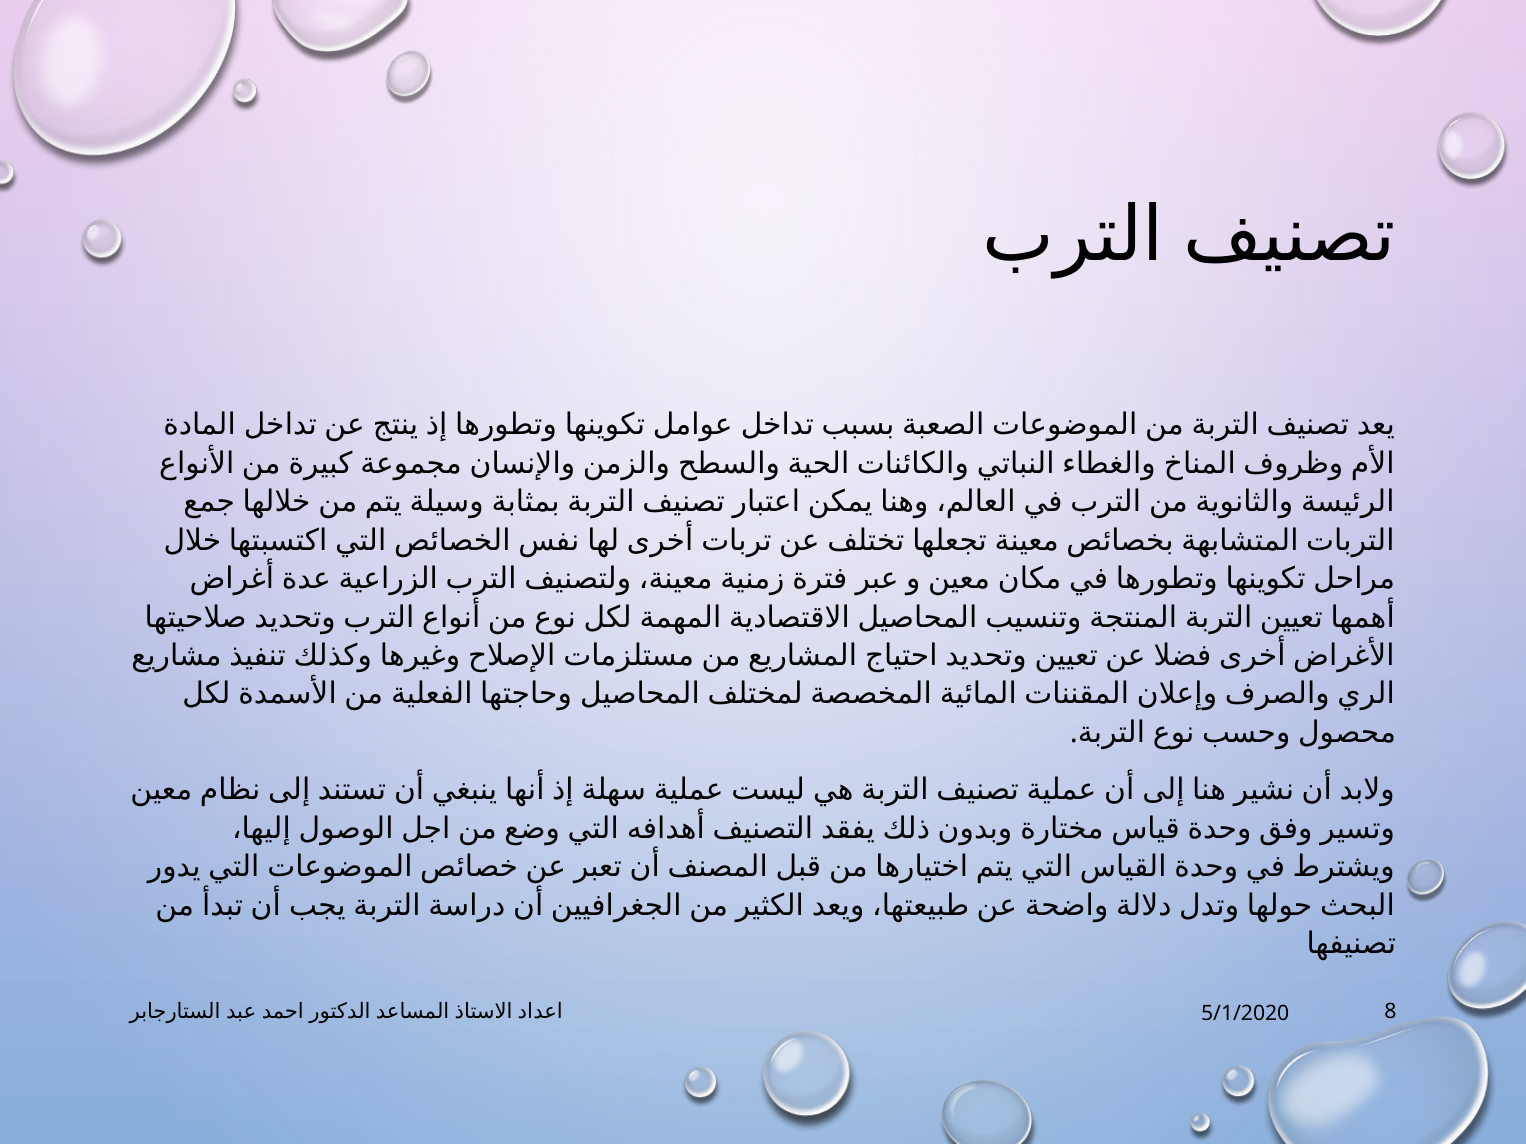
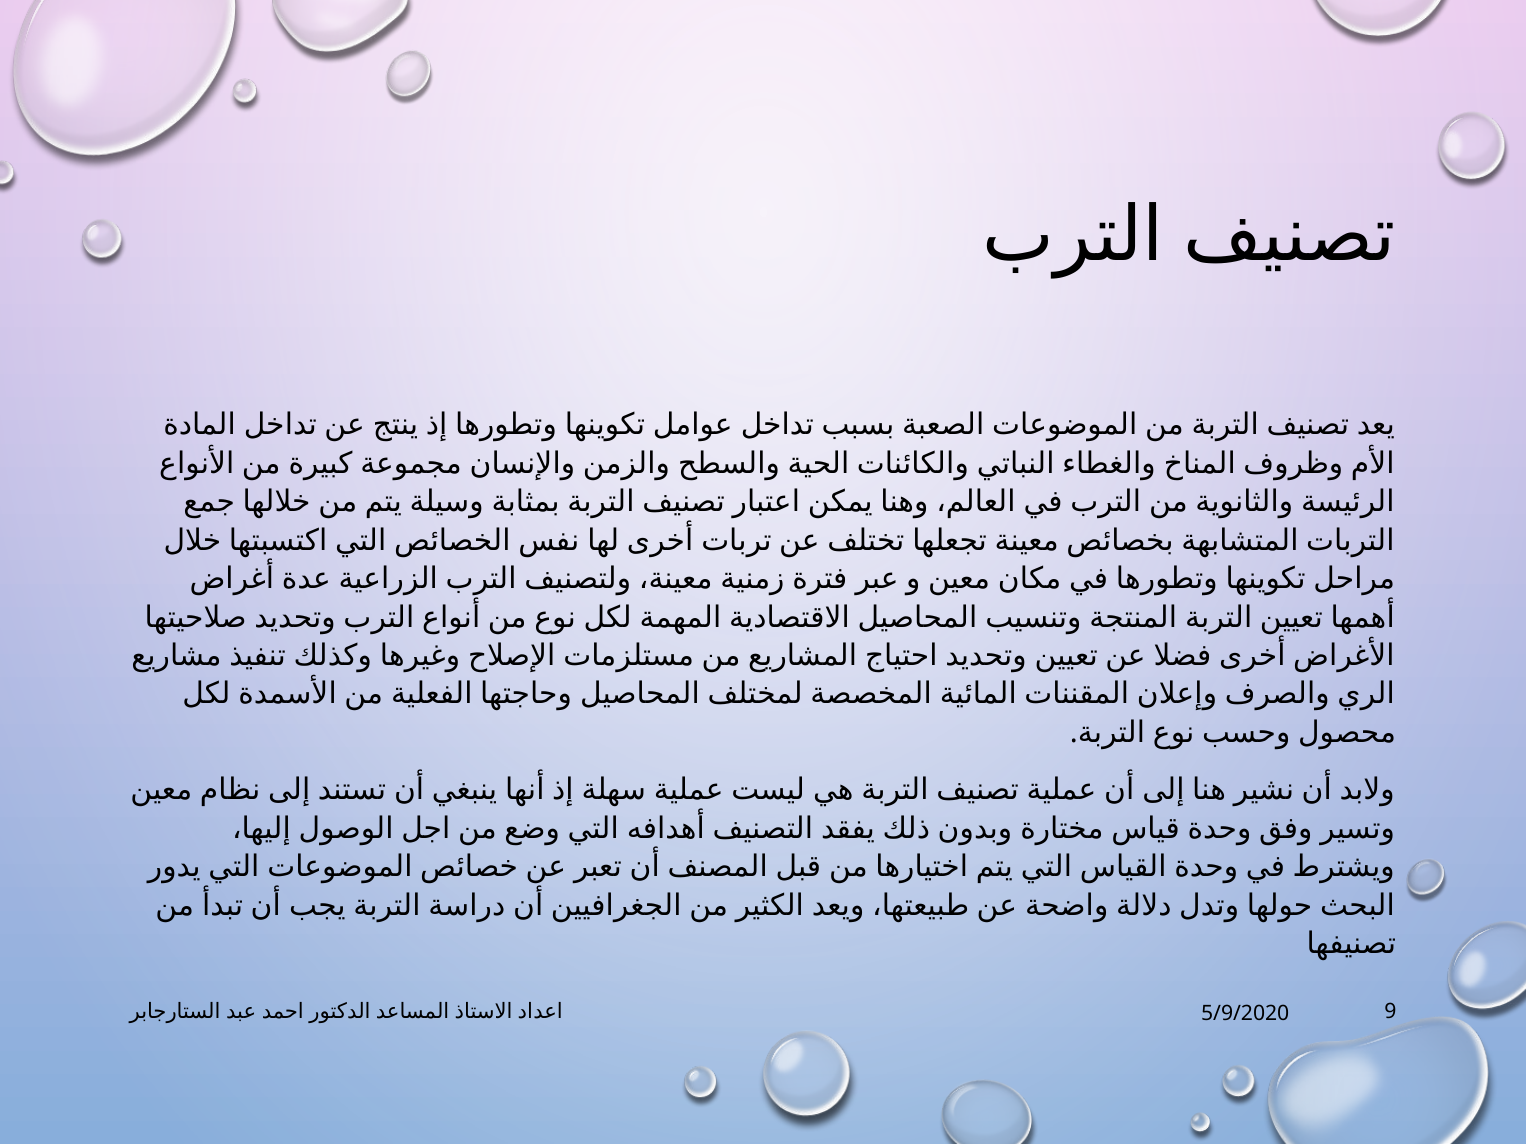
8: 8 -> 9
5/1/2020: 5/1/2020 -> 5/9/2020
